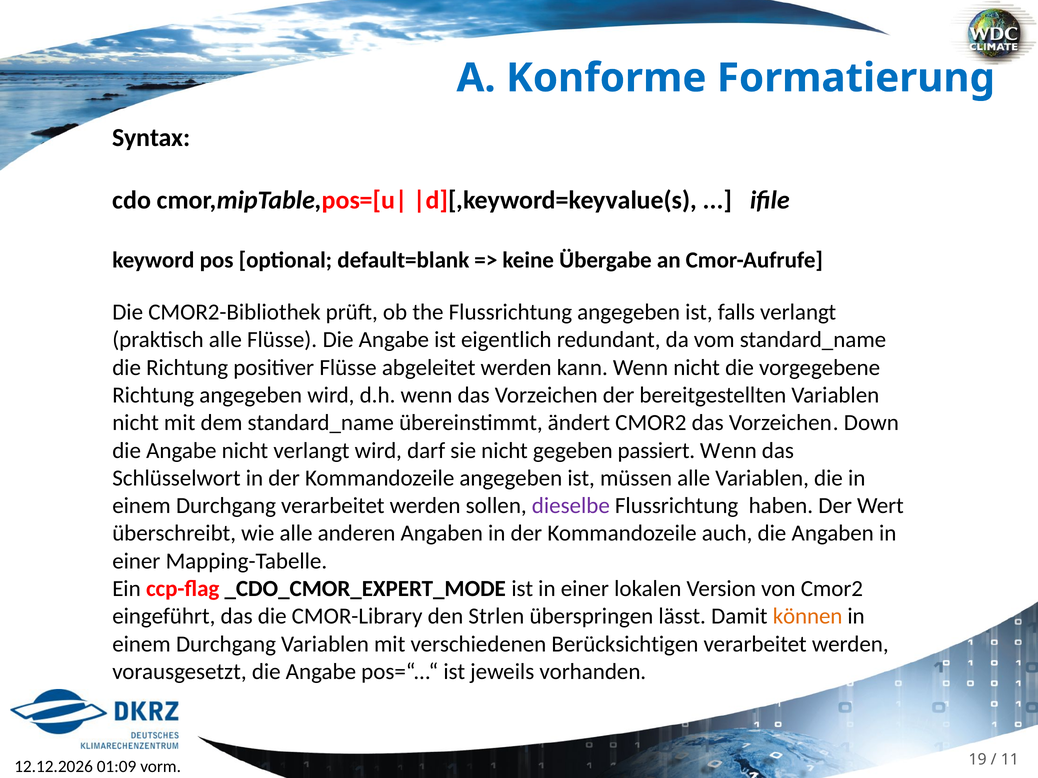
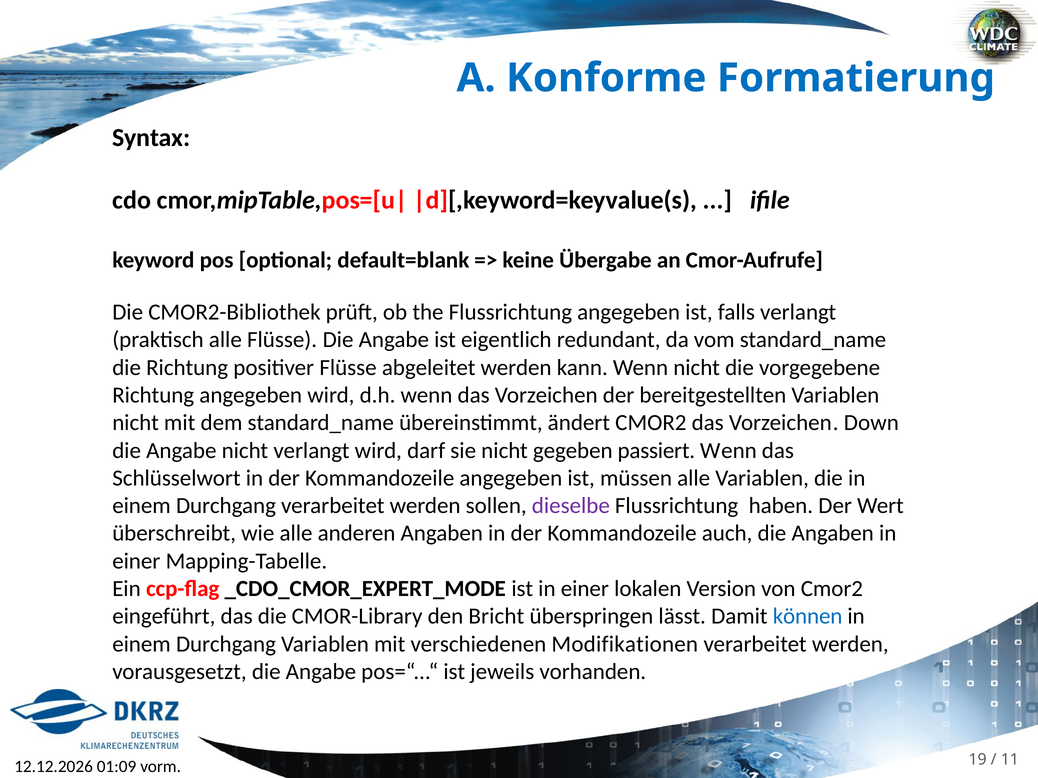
Strlen: Strlen -> Bricht
können colour: orange -> blue
Berücksichtigen: Berücksichtigen -> Modifikationen
